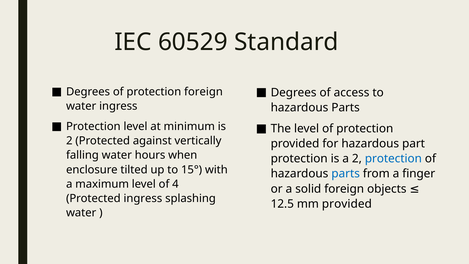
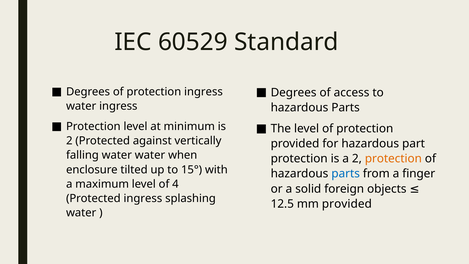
protection foreign: foreign -> ingress
water hours: hours -> water
protection at (393, 159) colour: blue -> orange
